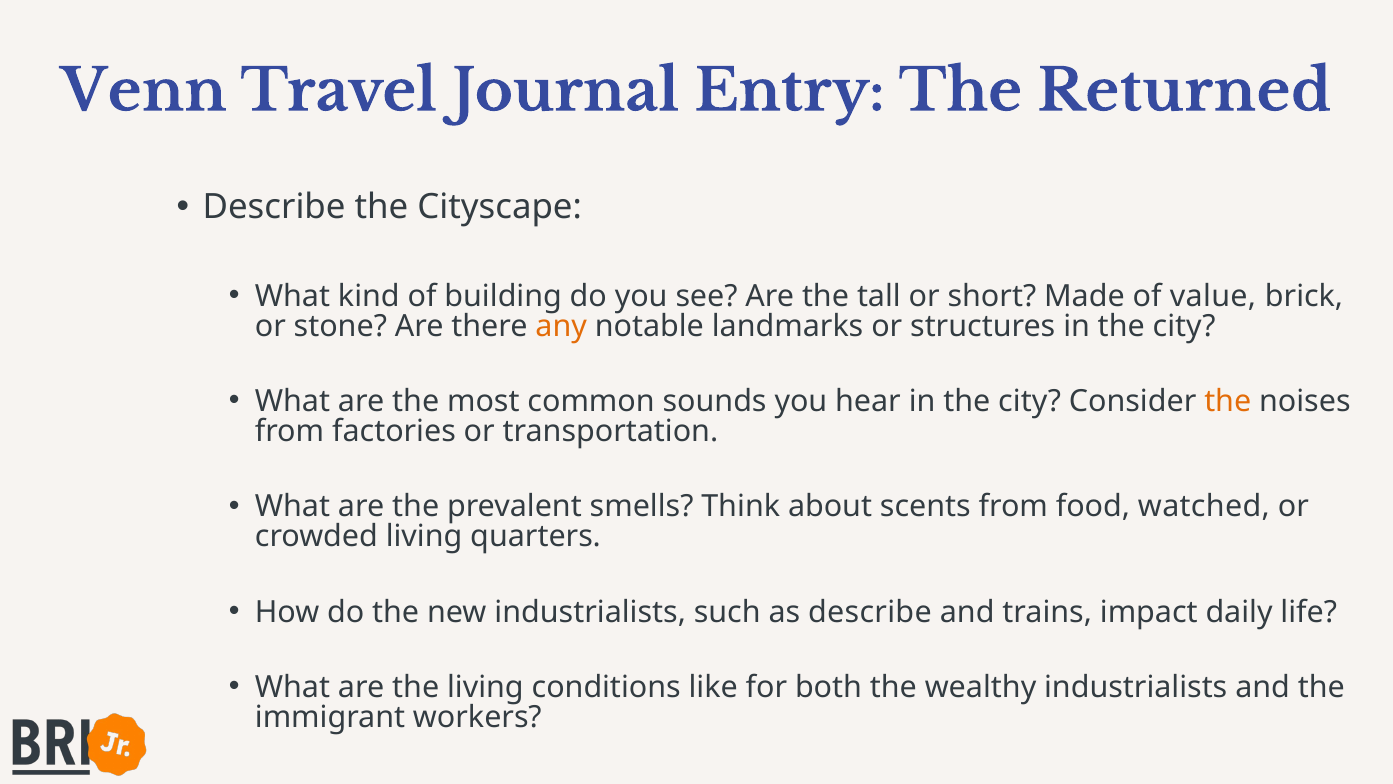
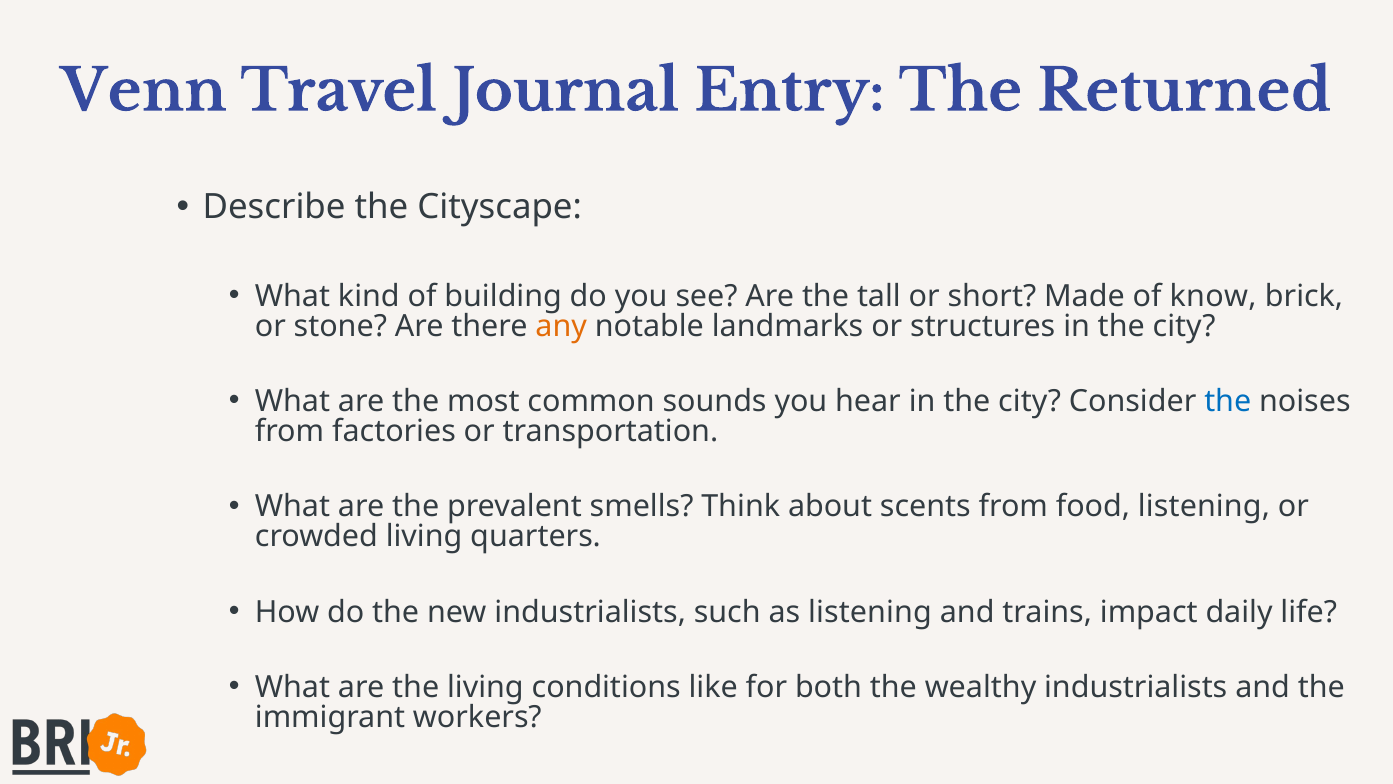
value: value -> know
the at (1228, 401) colour: orange -> blue
food watched: watched -> listening
as describe: describe -> listening
